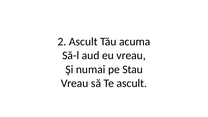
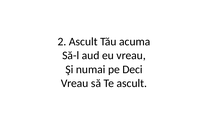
Stau: Stau -> Deci
